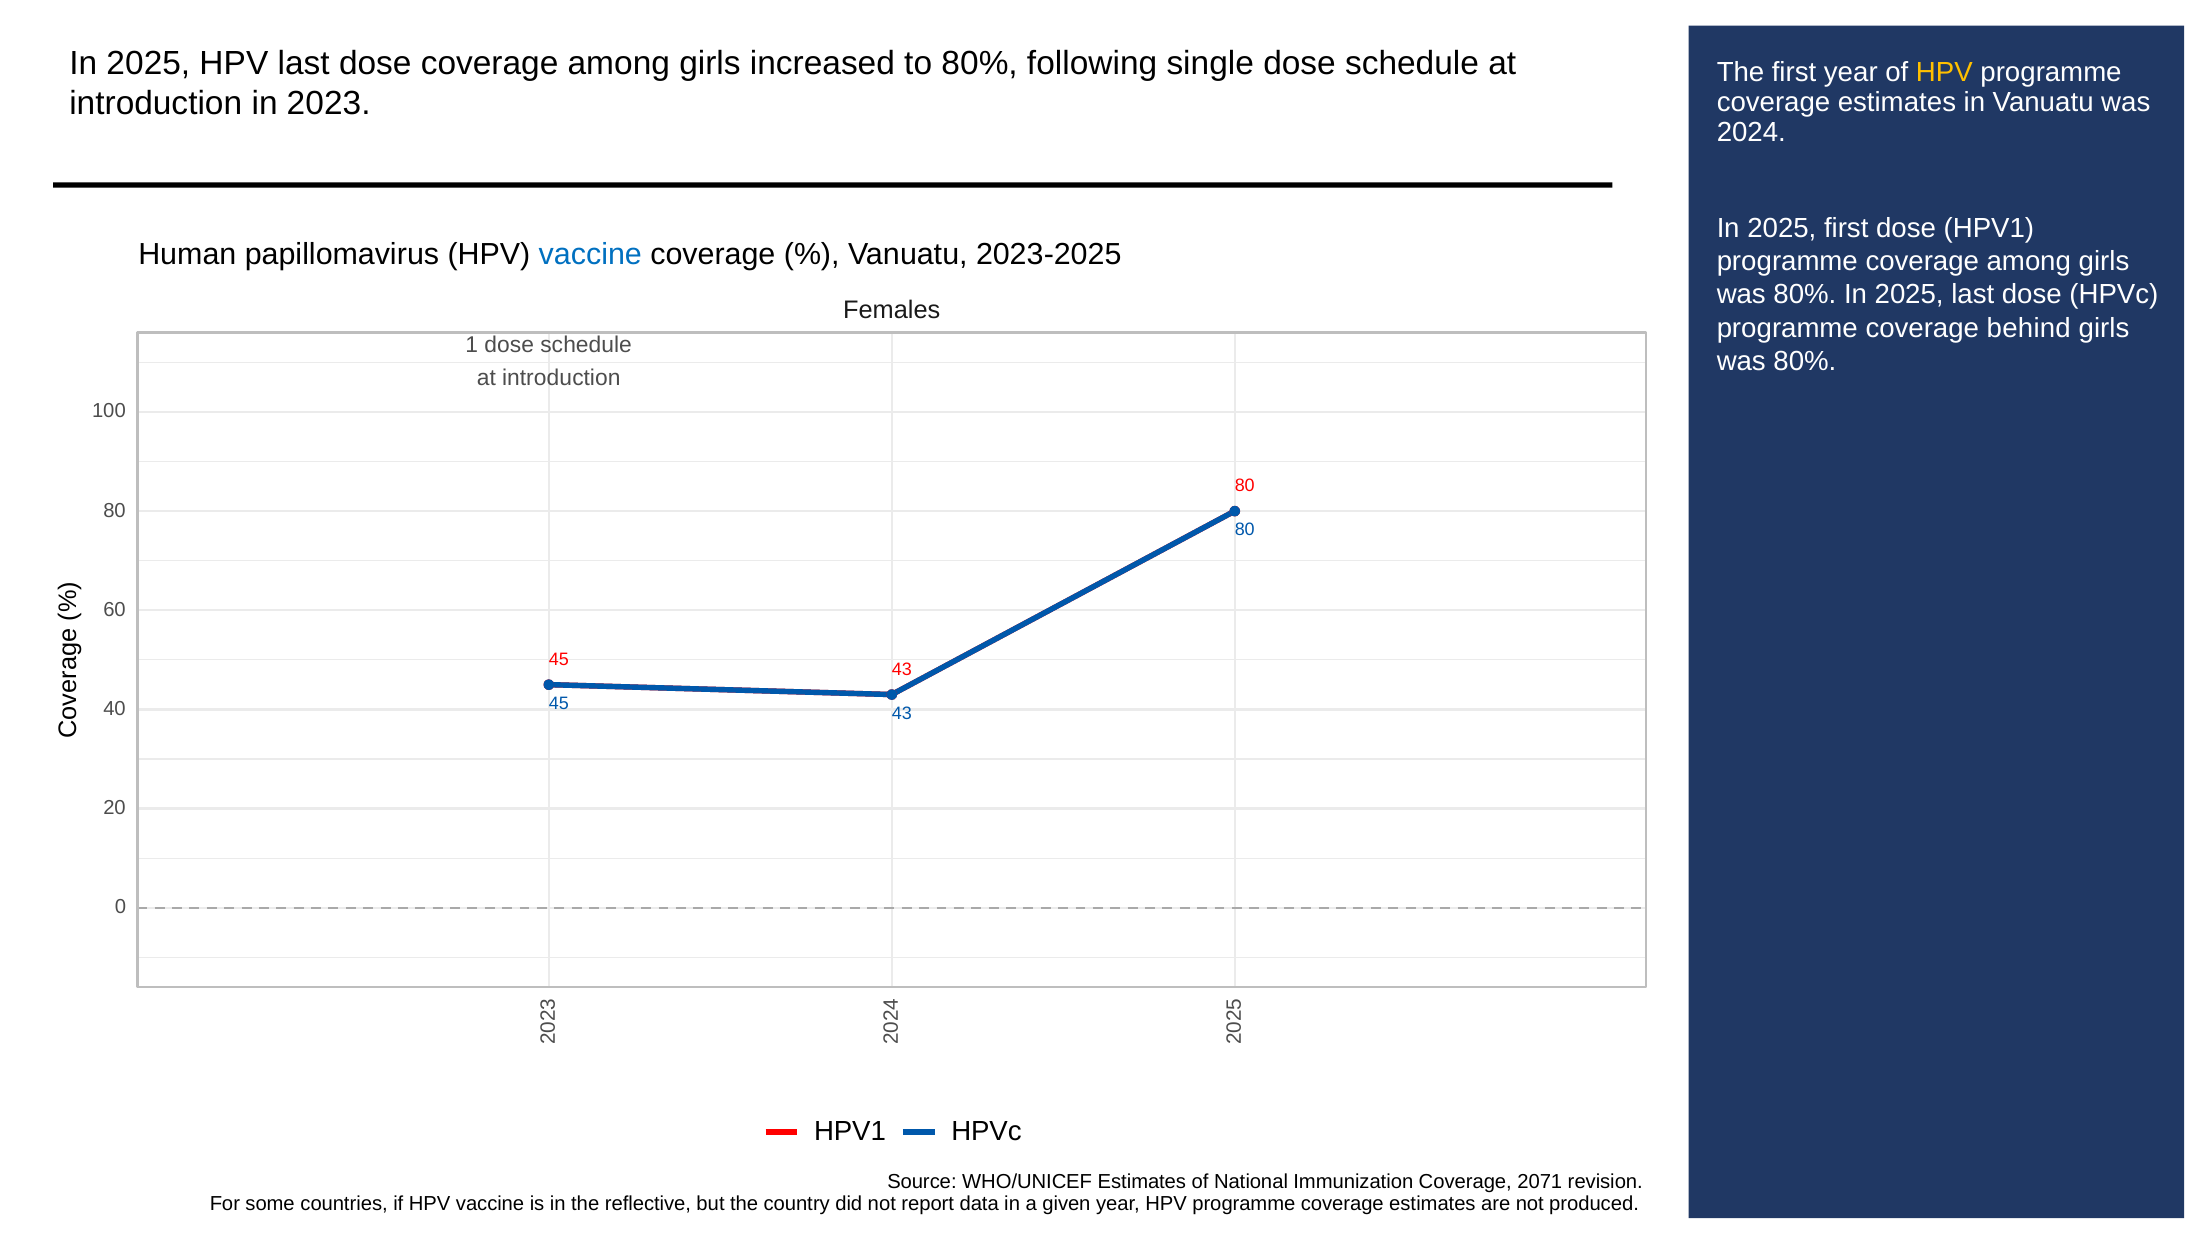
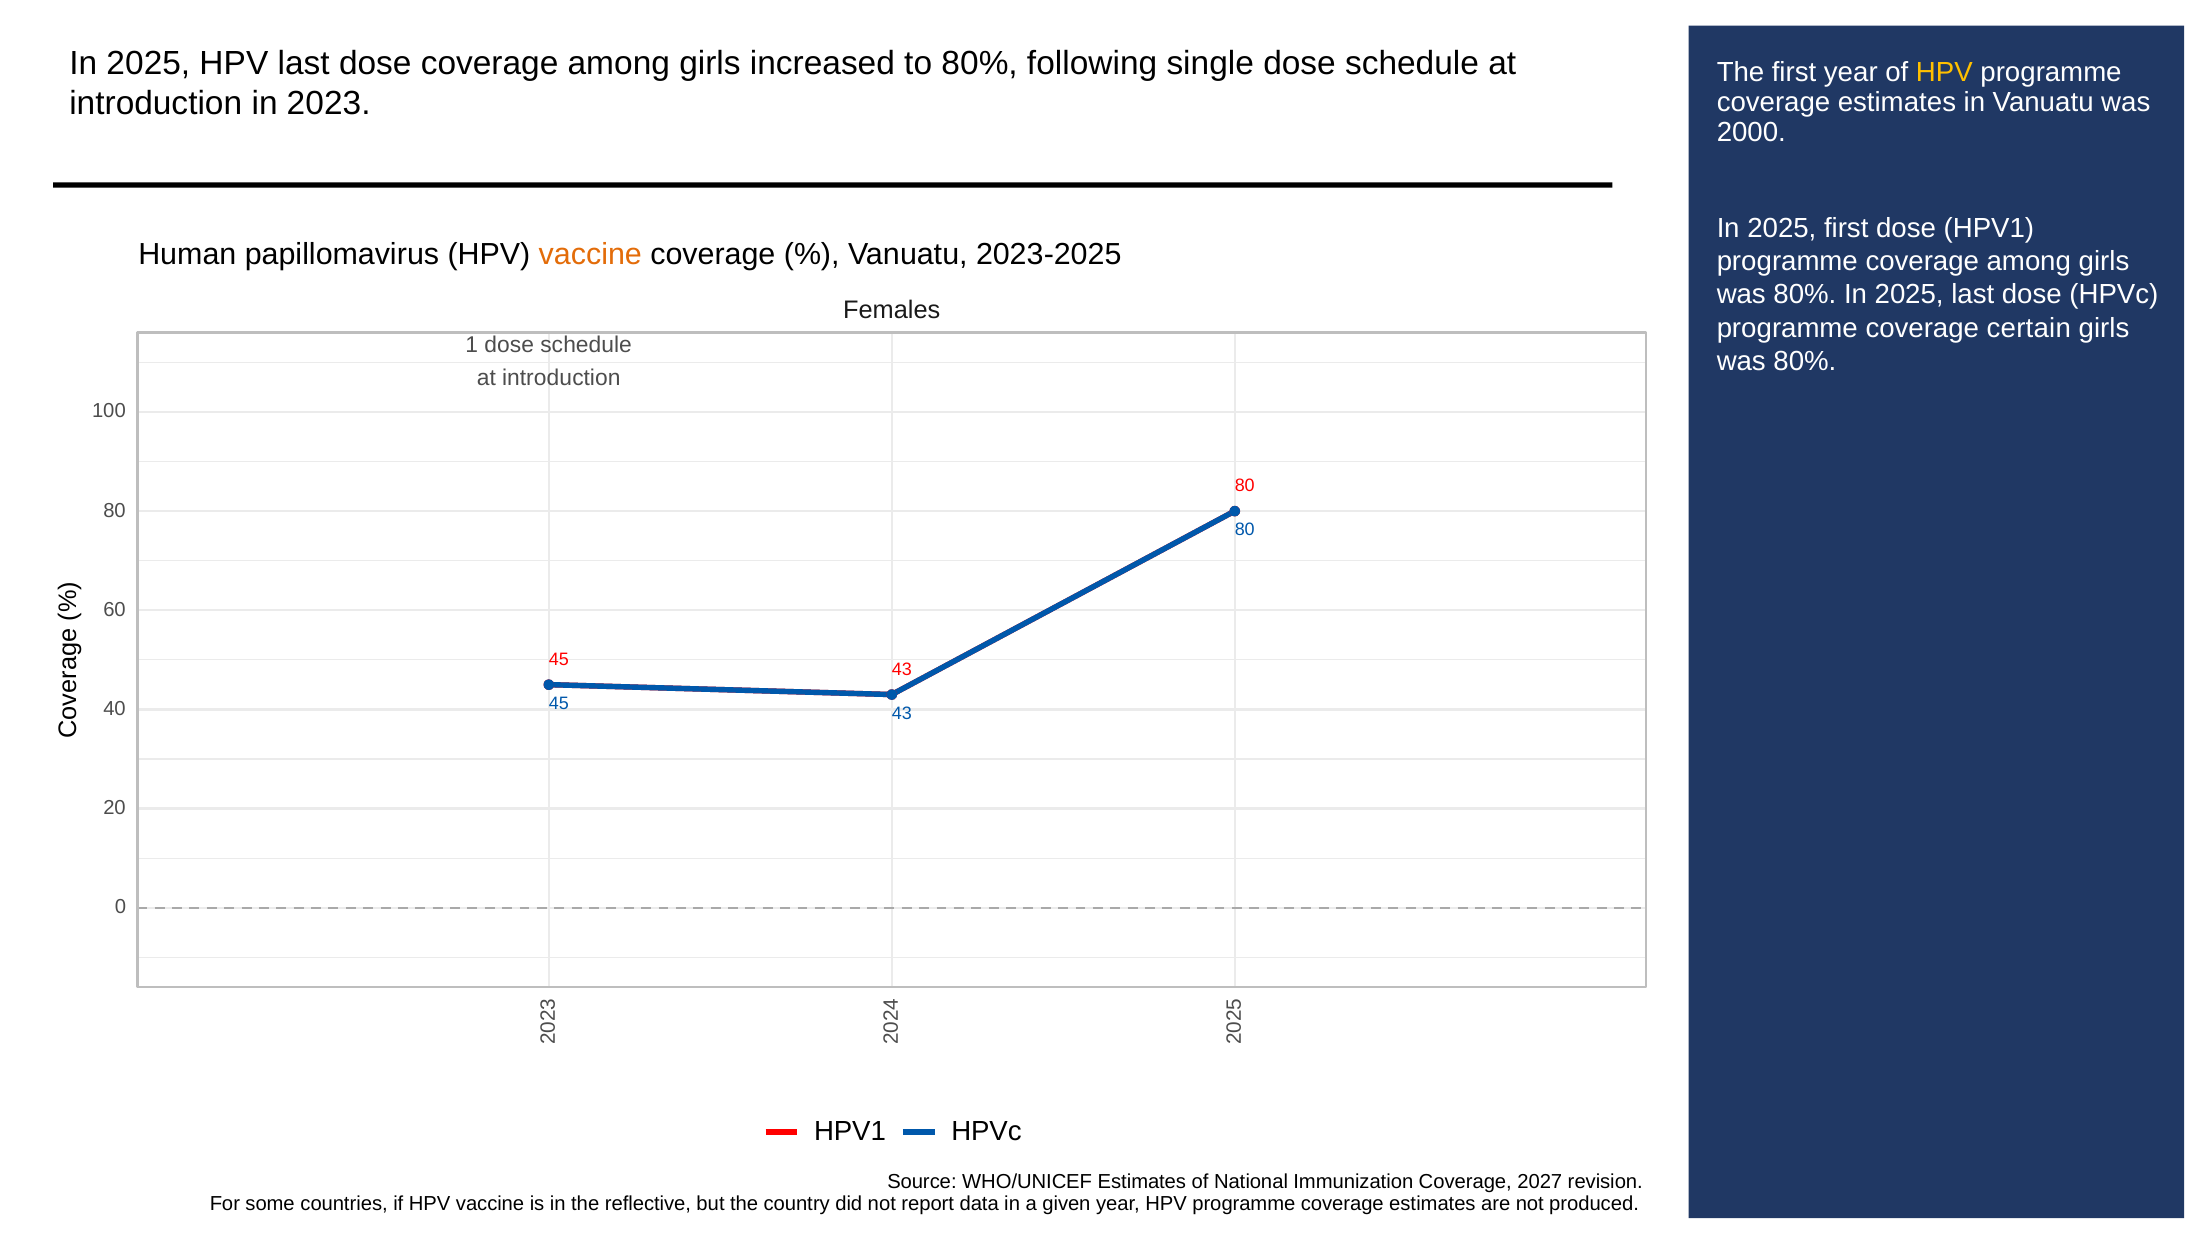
2024: 2024 -> 2000
vaccine at (590, 255) colour: blue -> orange
behind: behind -> certain
2071: 2071 -> 2027
